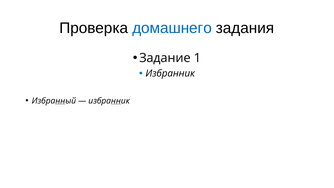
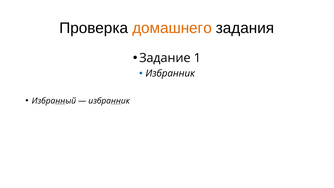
домашнего colour: blue -> orange
